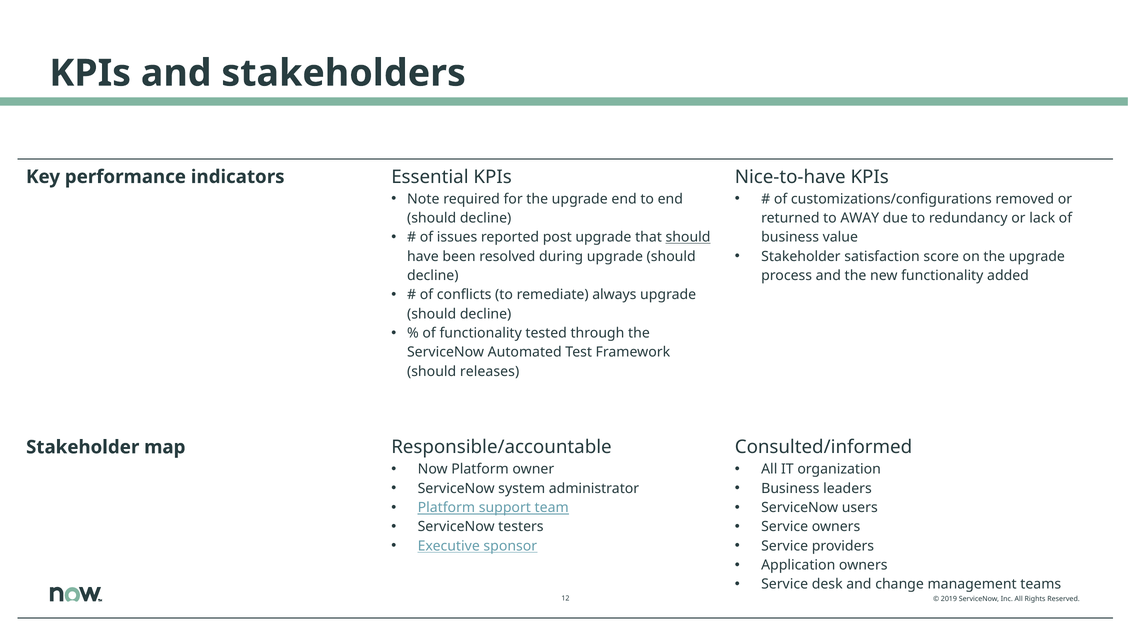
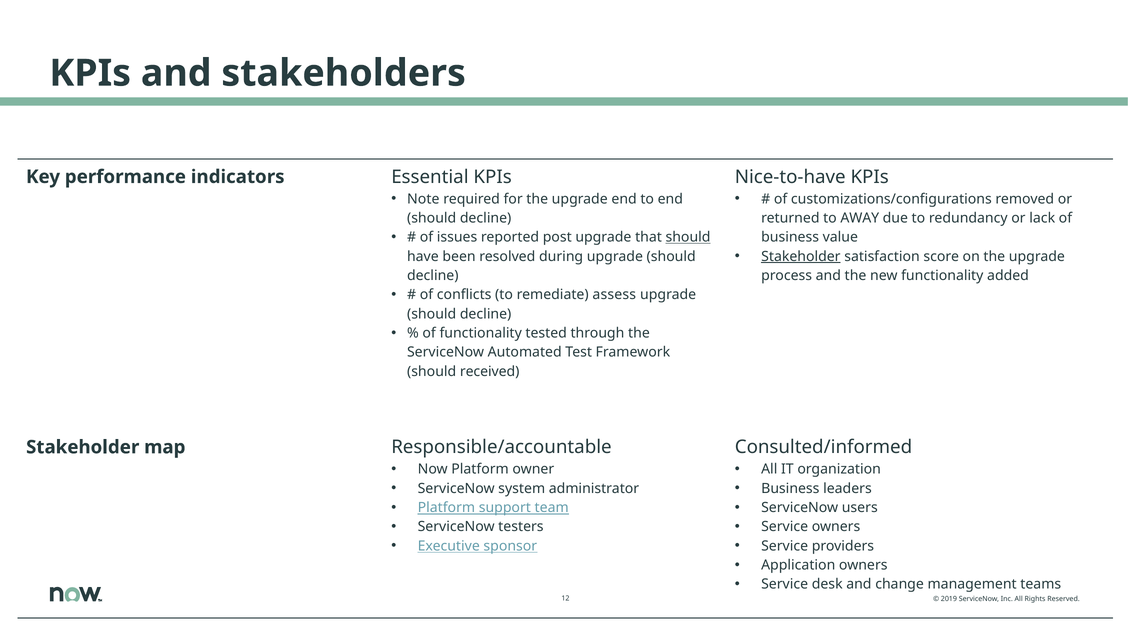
Stakeholder at (801, 257) underline: none -> present
always: always -> assess
releases: releases -> received
